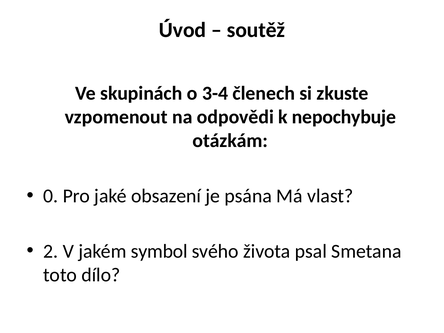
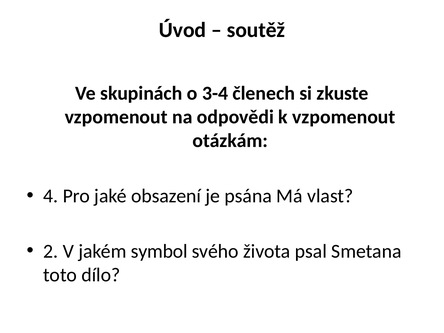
k nepochybuje: nepochybuje -> vzpomenout
0: 0 -> 4
